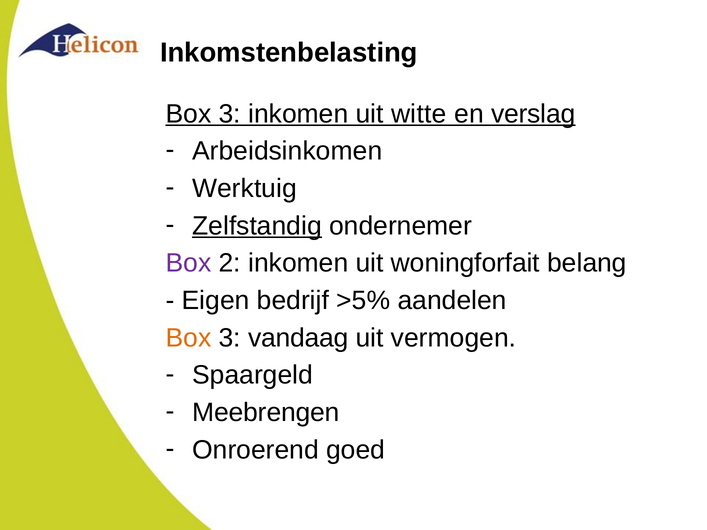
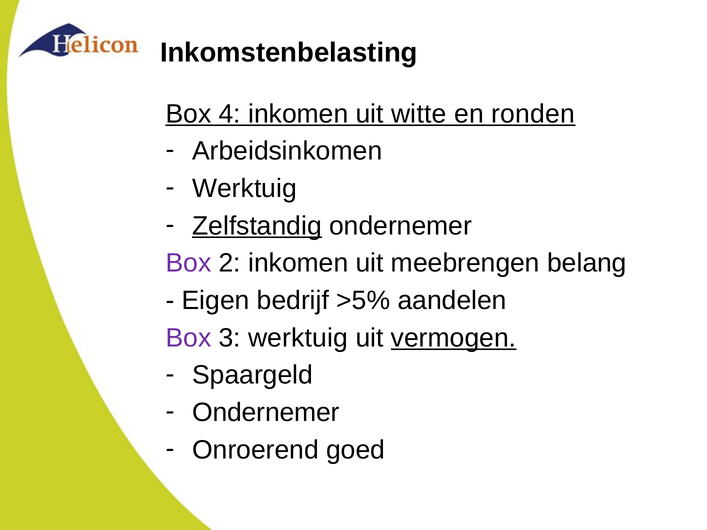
3 at (230, 114): 3 -> 4
verslag: verslag -> ronden
woningforfait: woningforfait -> meebrengen
Box at (189, 338) colour: orange -> purple
3 vandaag: vandaag -> werktuig
vermogen underline: none -> present
Meebrengen at (266, 413): Meebrengen -> Ondernemer
